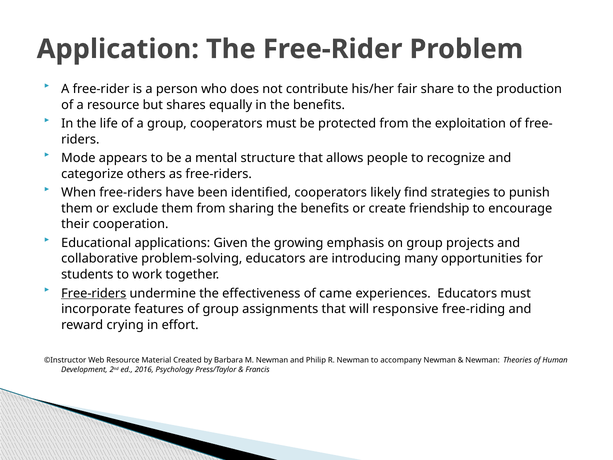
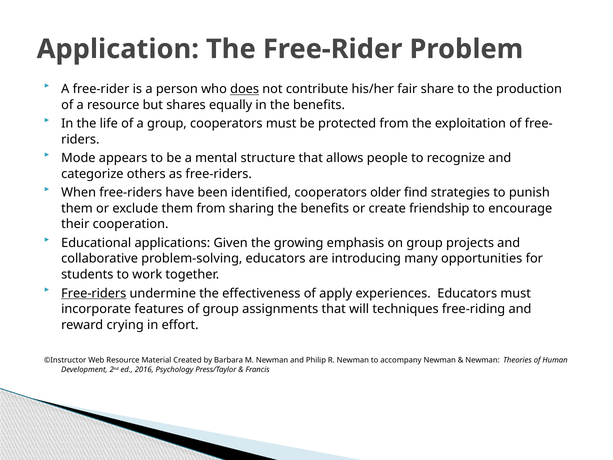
does underline: none -> present
likely: likely -> older
came: came -> apply
responsive: responsive -> techniques
